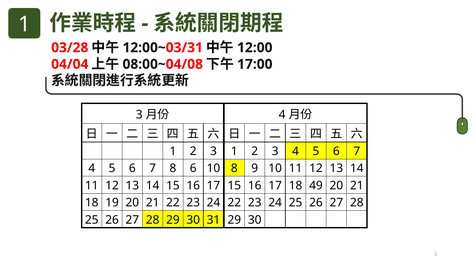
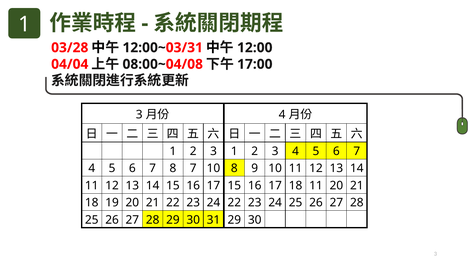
8 6: 6 -> 7
18 49: 49 -> 11
